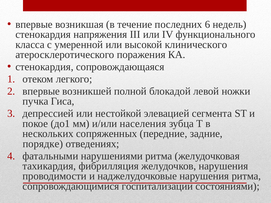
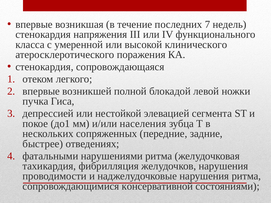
6: 6 -> 7
порядке: порядке -> быстрее
госпитализации: госпитализации -> консервативной
